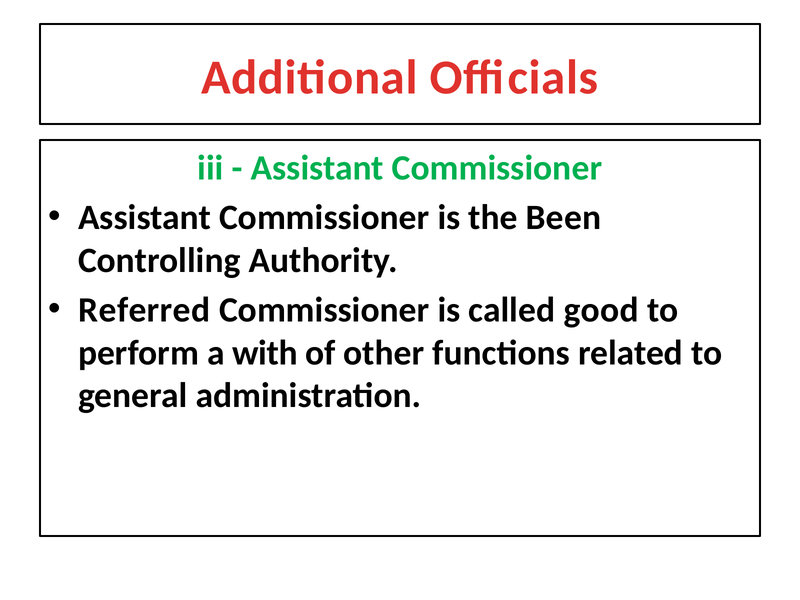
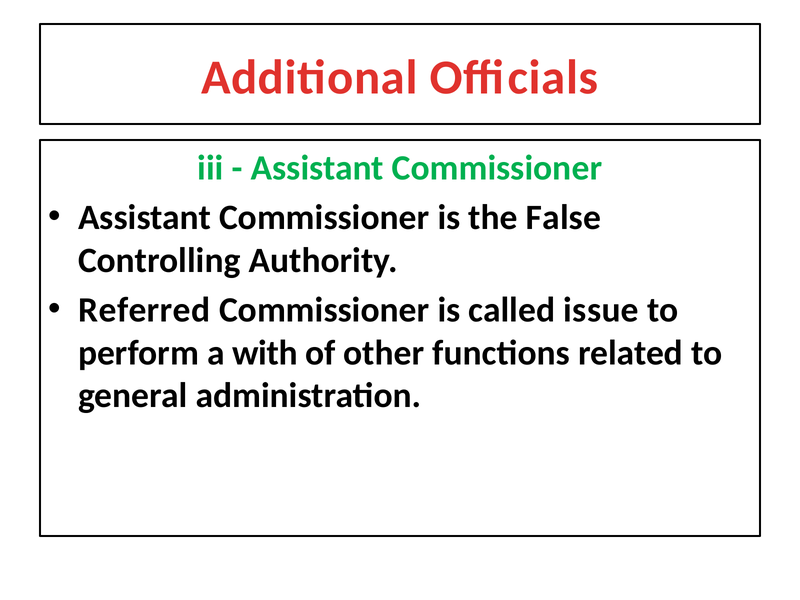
Been: Been -> False
good: good -> issue
